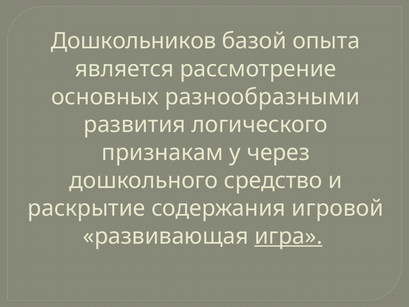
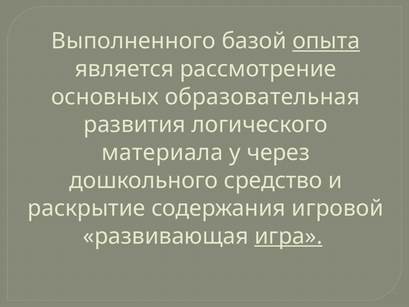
Дошкольников: Дошкольников -> Выполненного
опыта underline: none -> present
разнообразными: разнообразными -> образовательная
признакам: признакам -> материала
